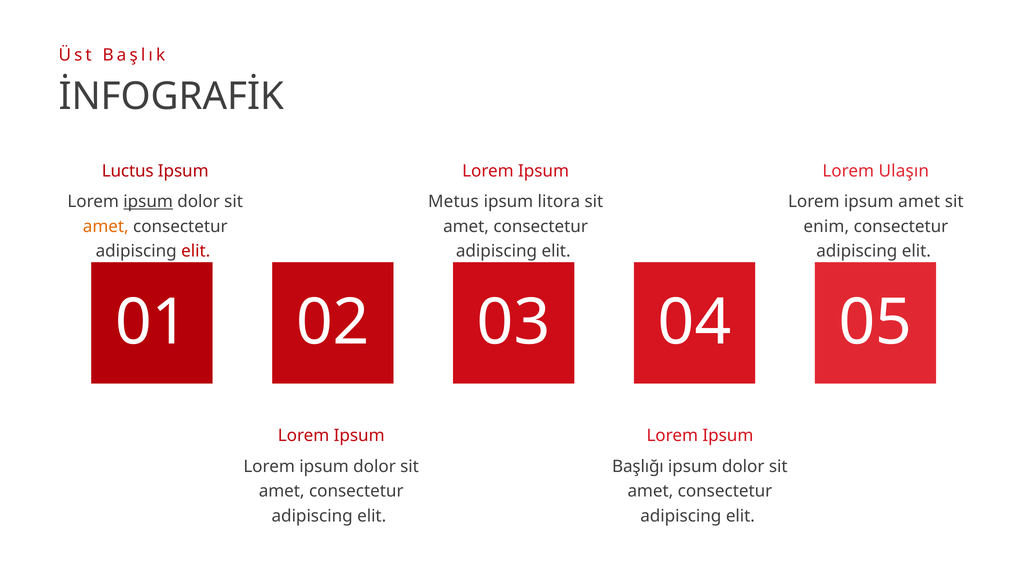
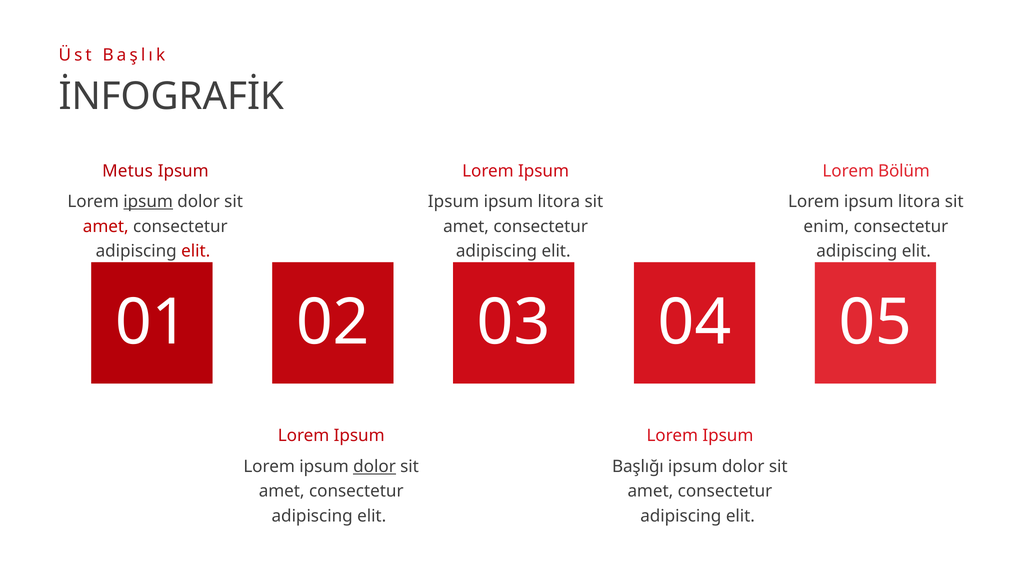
Luctus: Luctus -> Metus
Ulaşın: Ulaşın -> Bölüm
Metus at (453, 202): Metus -> Ipsum
Lorem ipsum amet: amet -> litora
amet at (106, 226) colour: orange -> red
dolor at (375, 466) underline: none -> present
